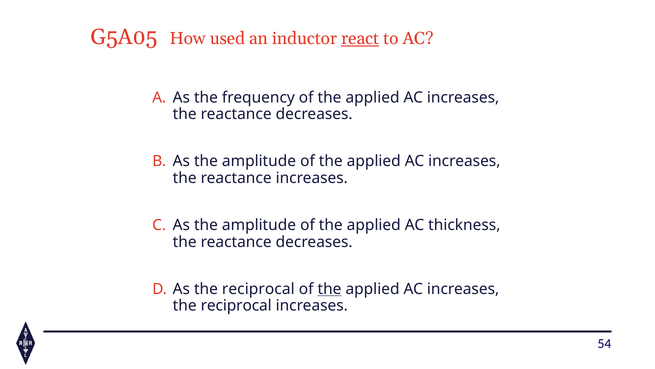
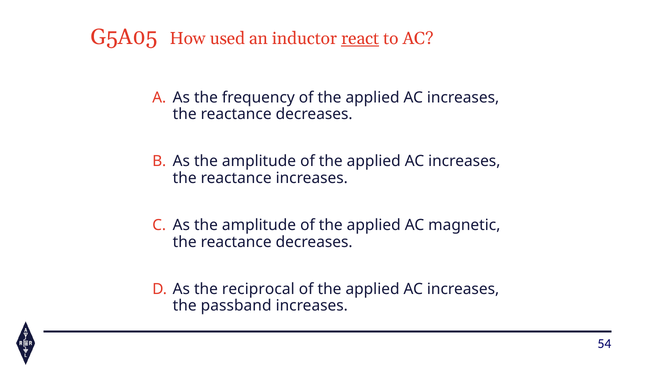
thickness: thickness -> magnetic
the at (330, 289) underline: present -> none
reciprocal at (236, 305): reciprocal -> passband
